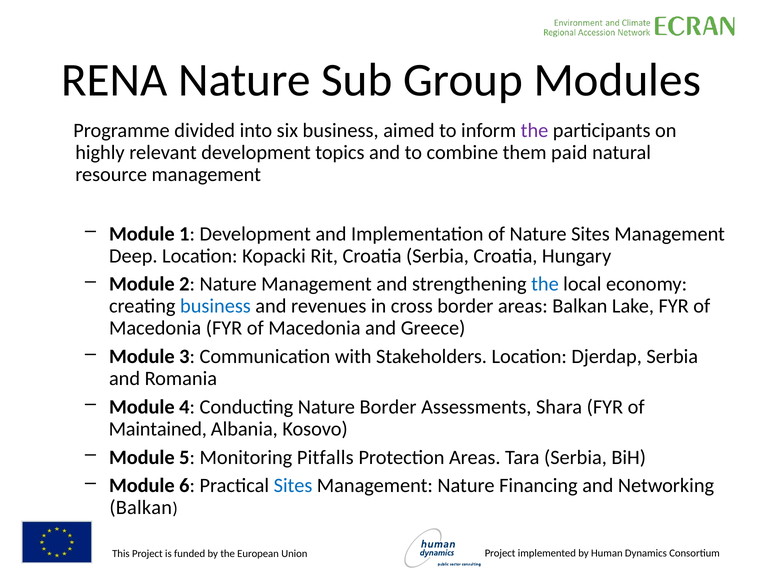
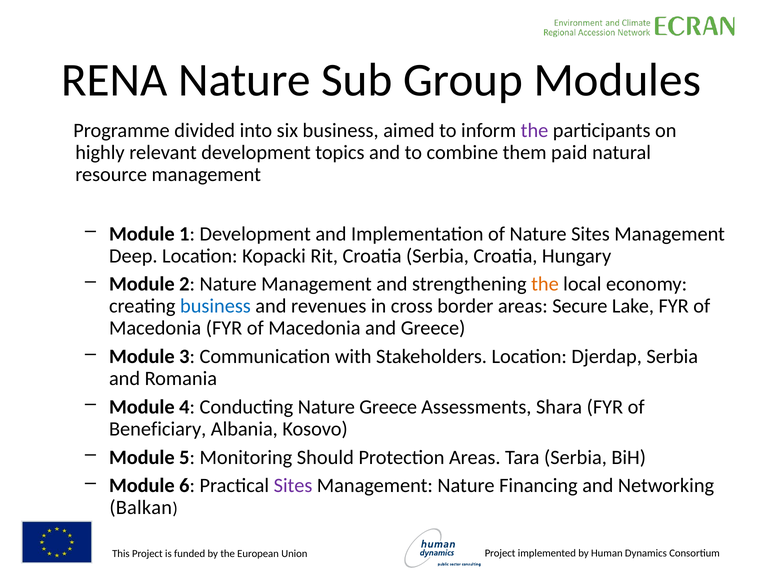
the at (545, 284) colour: blue -> orange
areas Balkan: Balkan -> Secure
Nature Border: Border -> Greece
Maintained: Maintained -> Beneficiary
Pitfalls: Pitfalls -> Should
Sites at (293, 486) colour: blue -> purple
